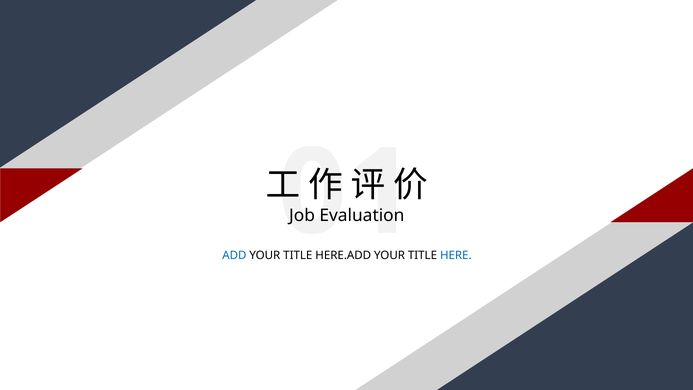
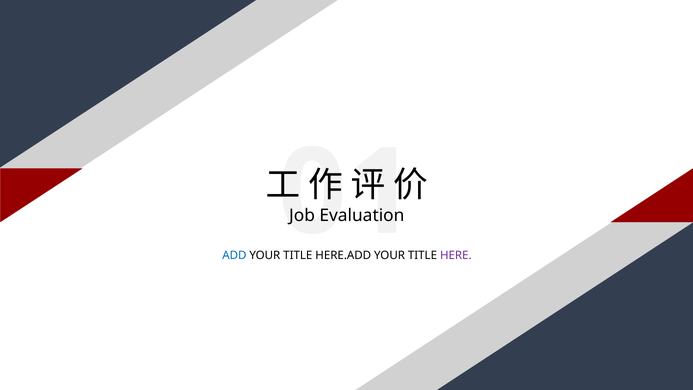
HERE colour: blue -> purple
